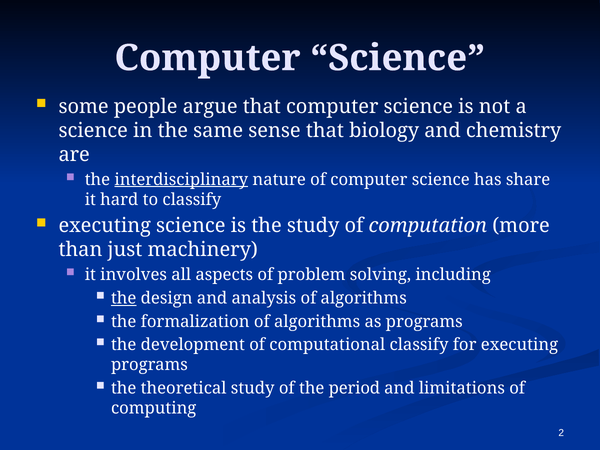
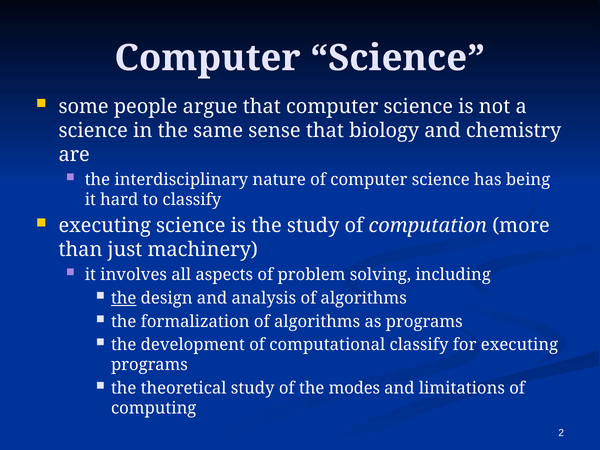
interdisciplinary underline: present -> none
share: share -> being
period: period -> modes
